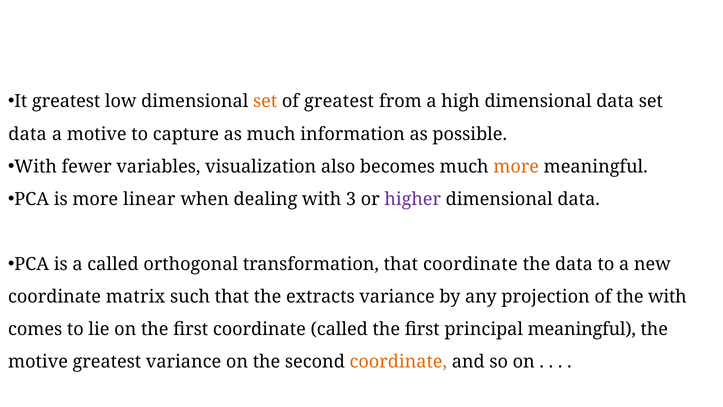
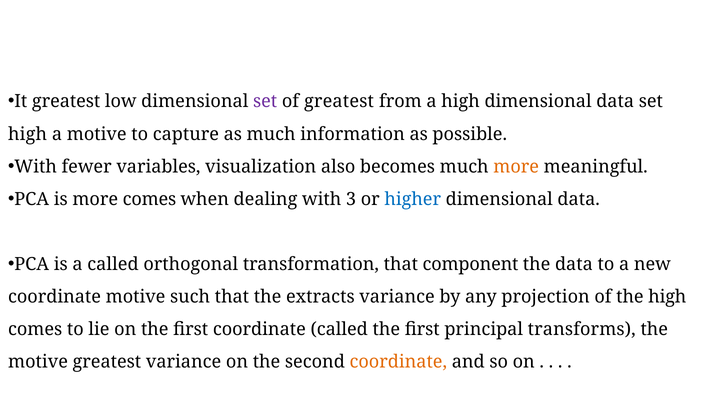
set at (265, 101) colour: orange -> purple
data at (28, 134): data -> high
more linear: linear -> comes
higher colour: purple -> blue
that coordinate: coordinate -> component
coordinate matrix: matrix -> motive
the with: with -> high
principal meaningful: meaningful -> transforms
